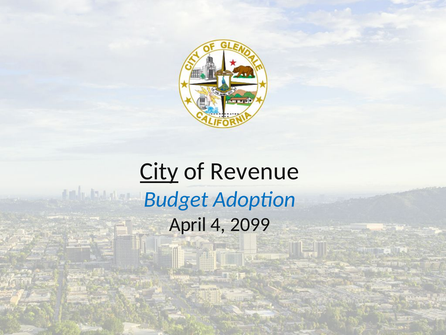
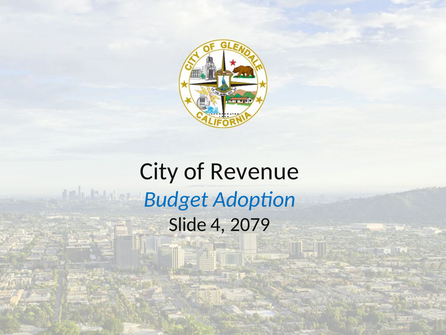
City underline: present -> none
April: April -> Slide
2099: 2099 -> 2079
